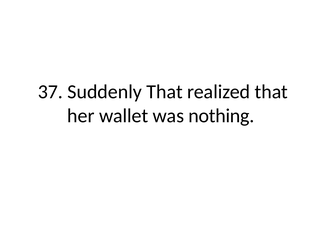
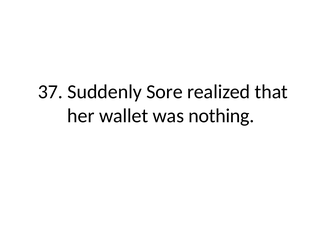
Suddenly That: That -> Sore
